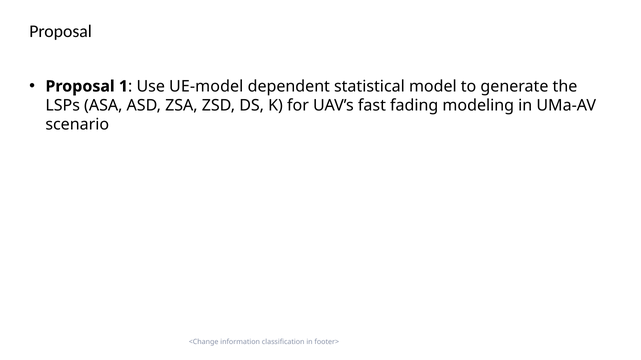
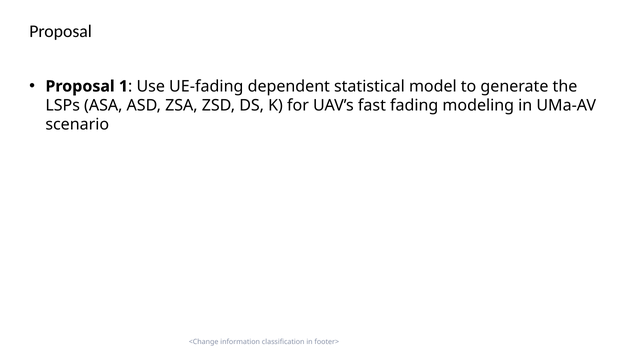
UE-model: UE-model -> UE-fading
